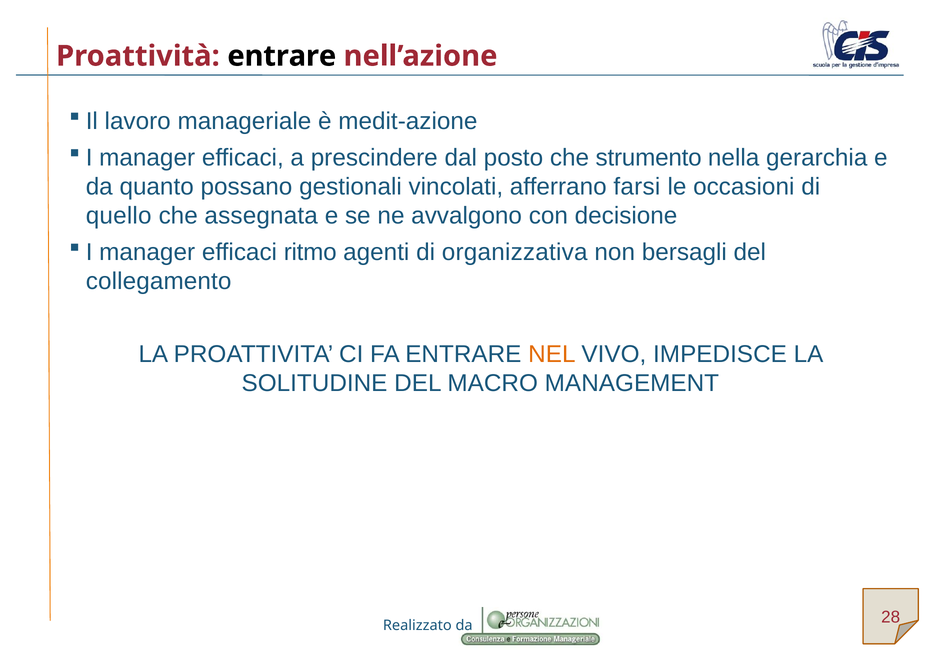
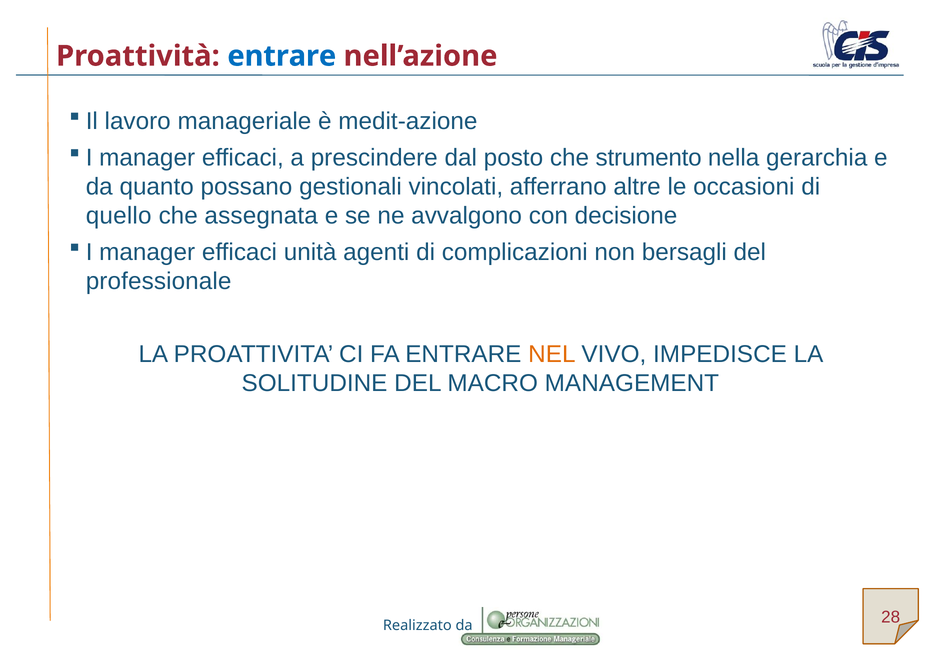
entrare at (282, 56) colour: black -> blue
farsi: farsi -> altre
ritmo: ritmo -> unità
organizzativa: organizzativa -> complicazioni
collegamento: collegamento -> professionale
